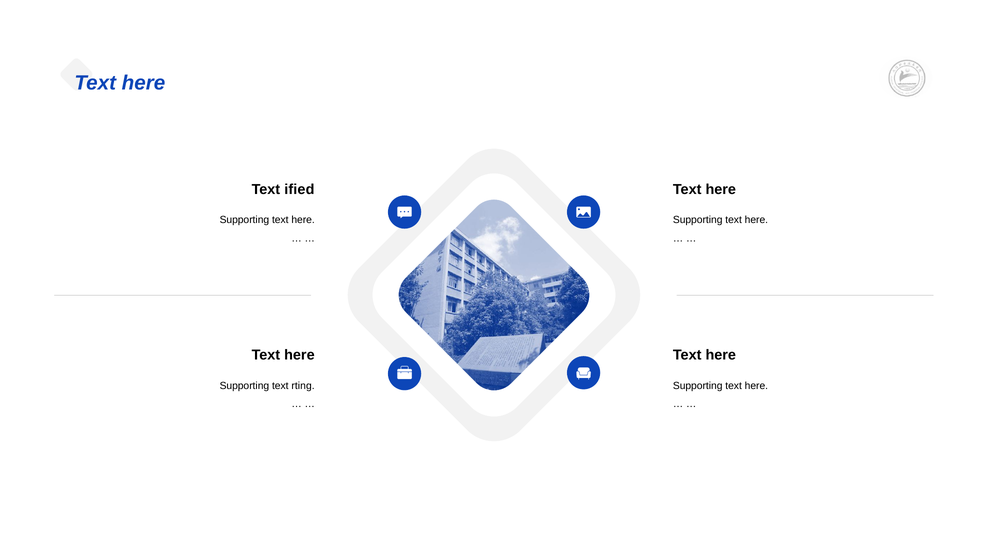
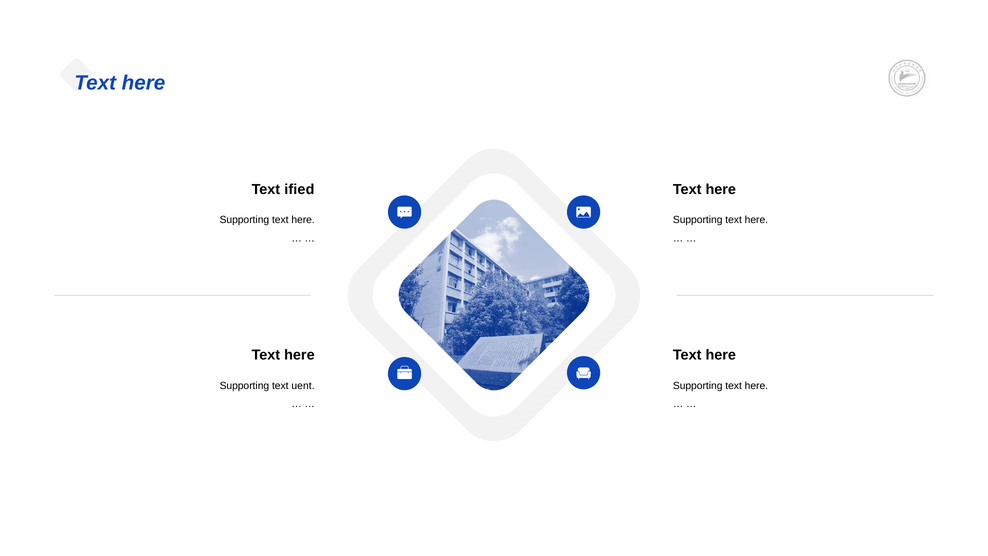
rting: rting -> uent
